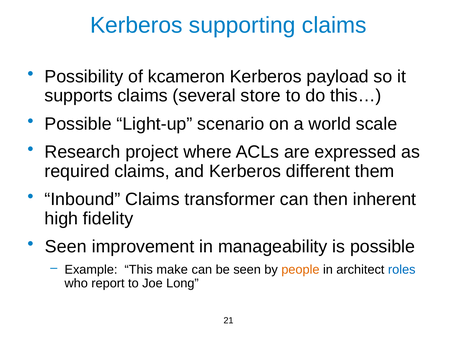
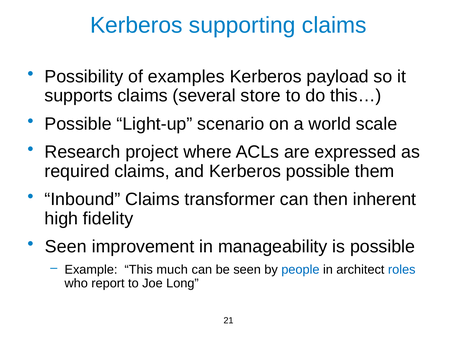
kcameron: kcameron -> examples
Kerberos different: different -> possible
make: make -> much
people colour: orange -> blue
